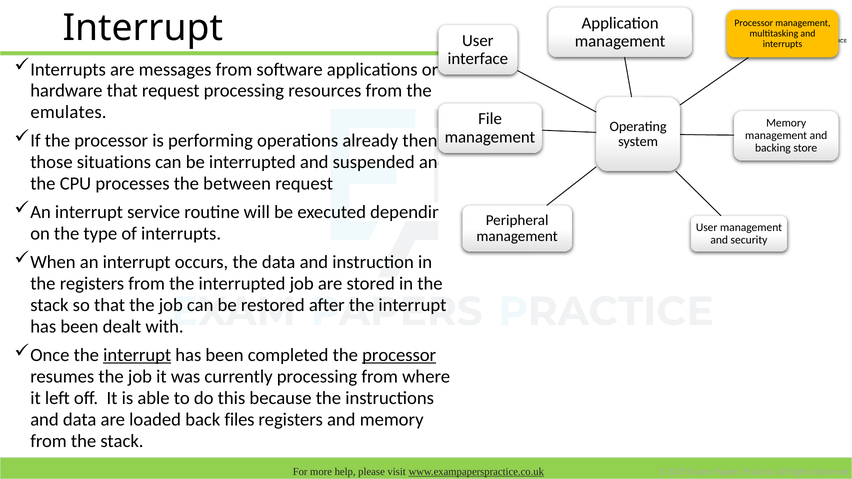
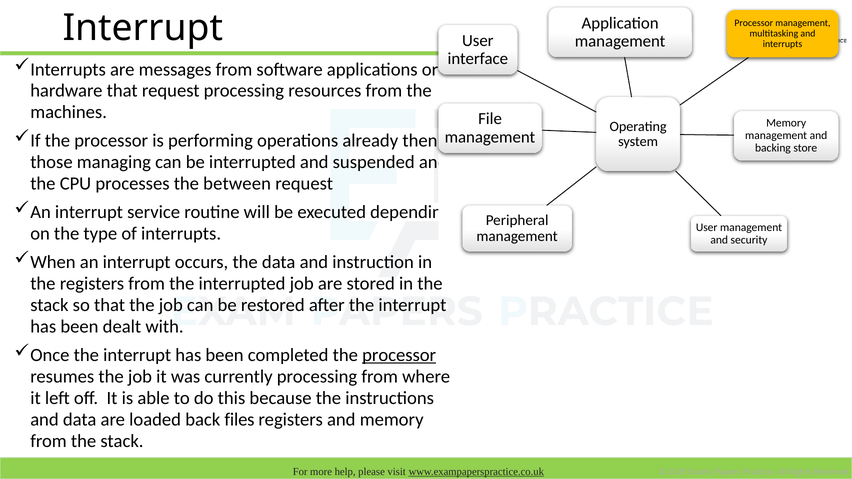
emulates: emulates -> machines
situations: situations -> managing
interrupt at (137, 355) underline: present -> none
